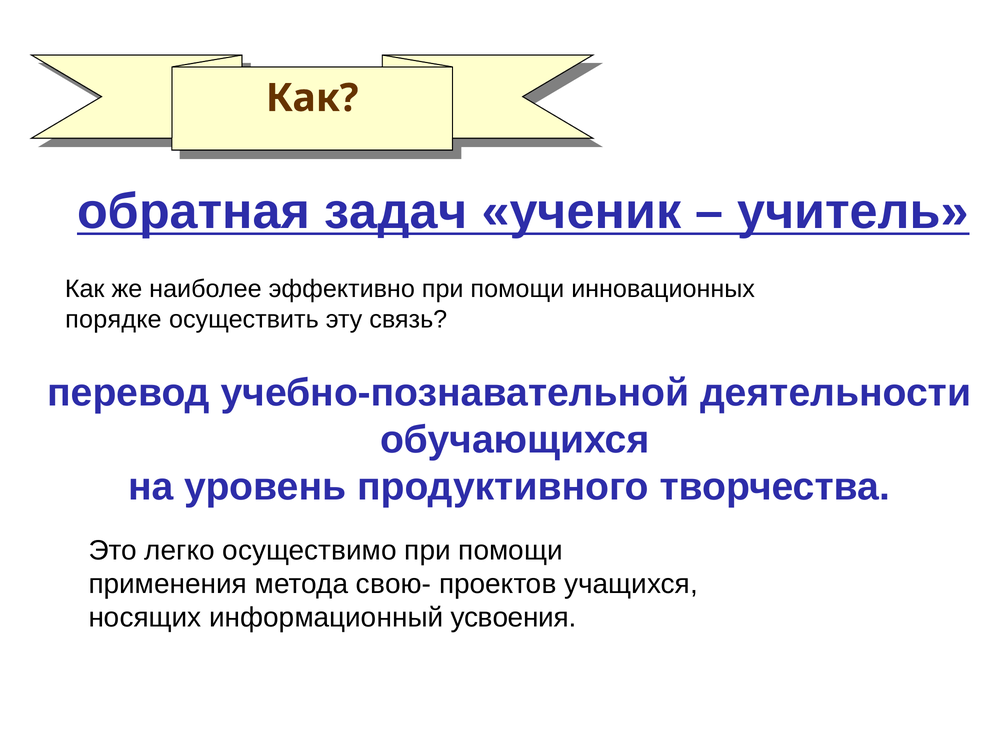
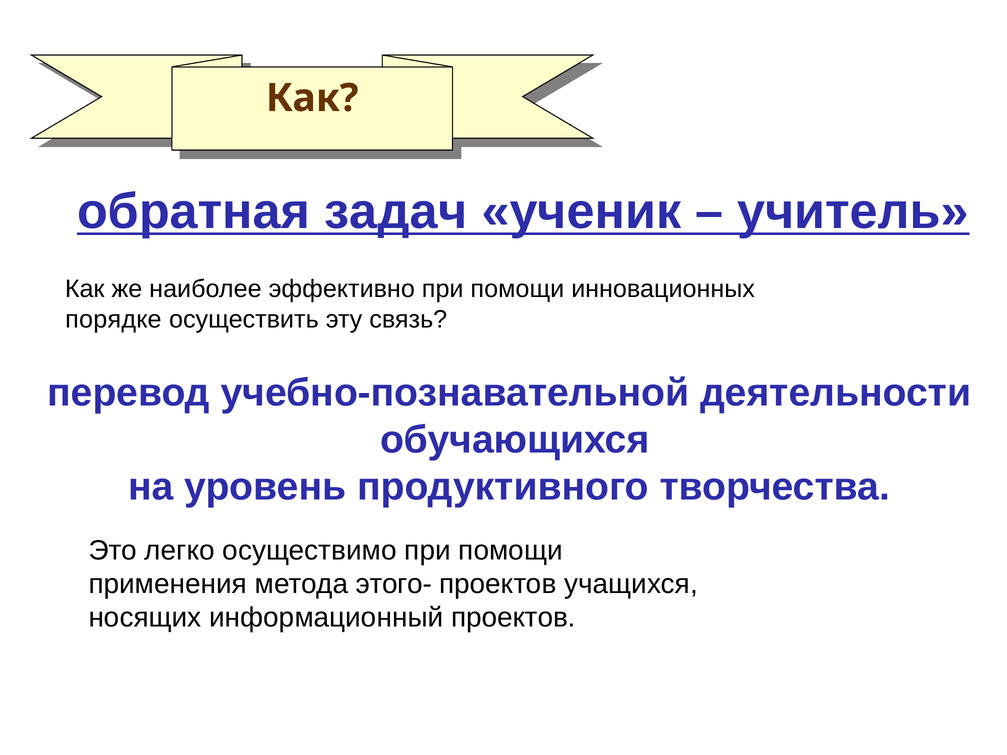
свою-: свою- -> этого-
информационный усвоения: усвоения -> проектов
